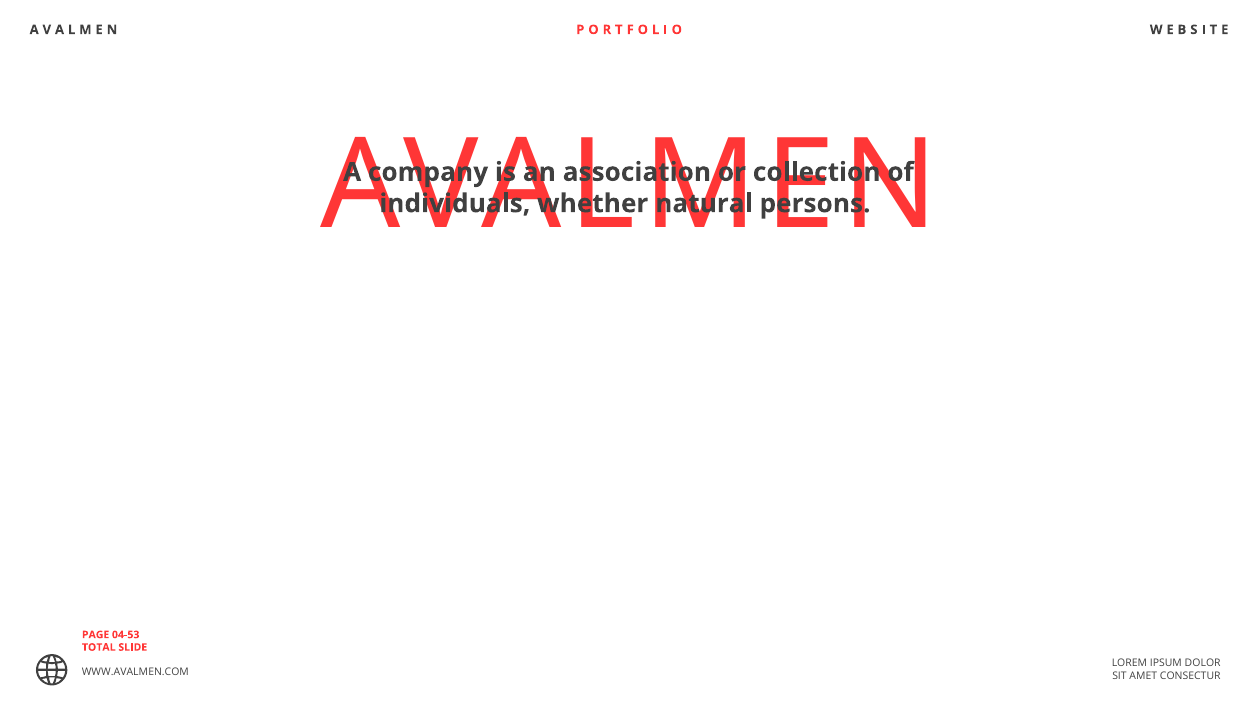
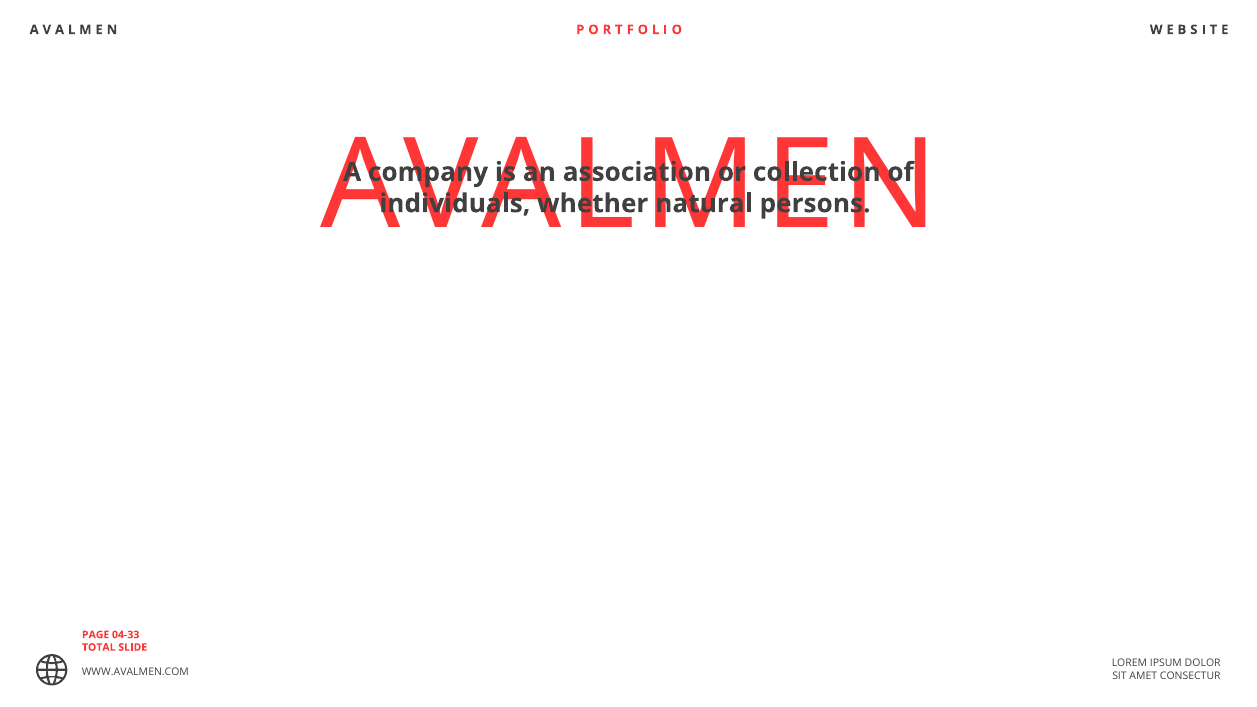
04-53: 04-53 -> 04-33
